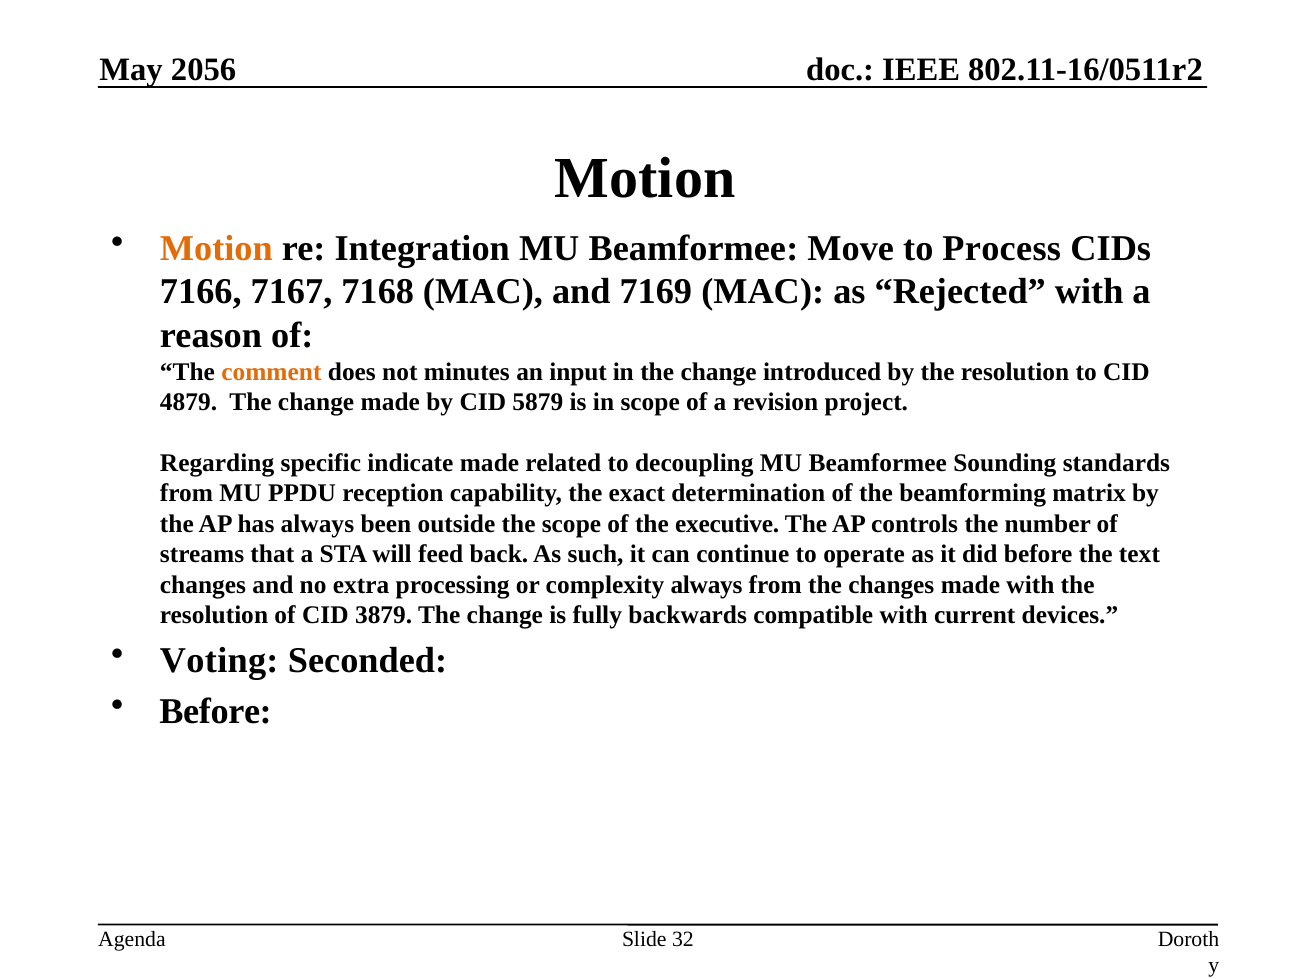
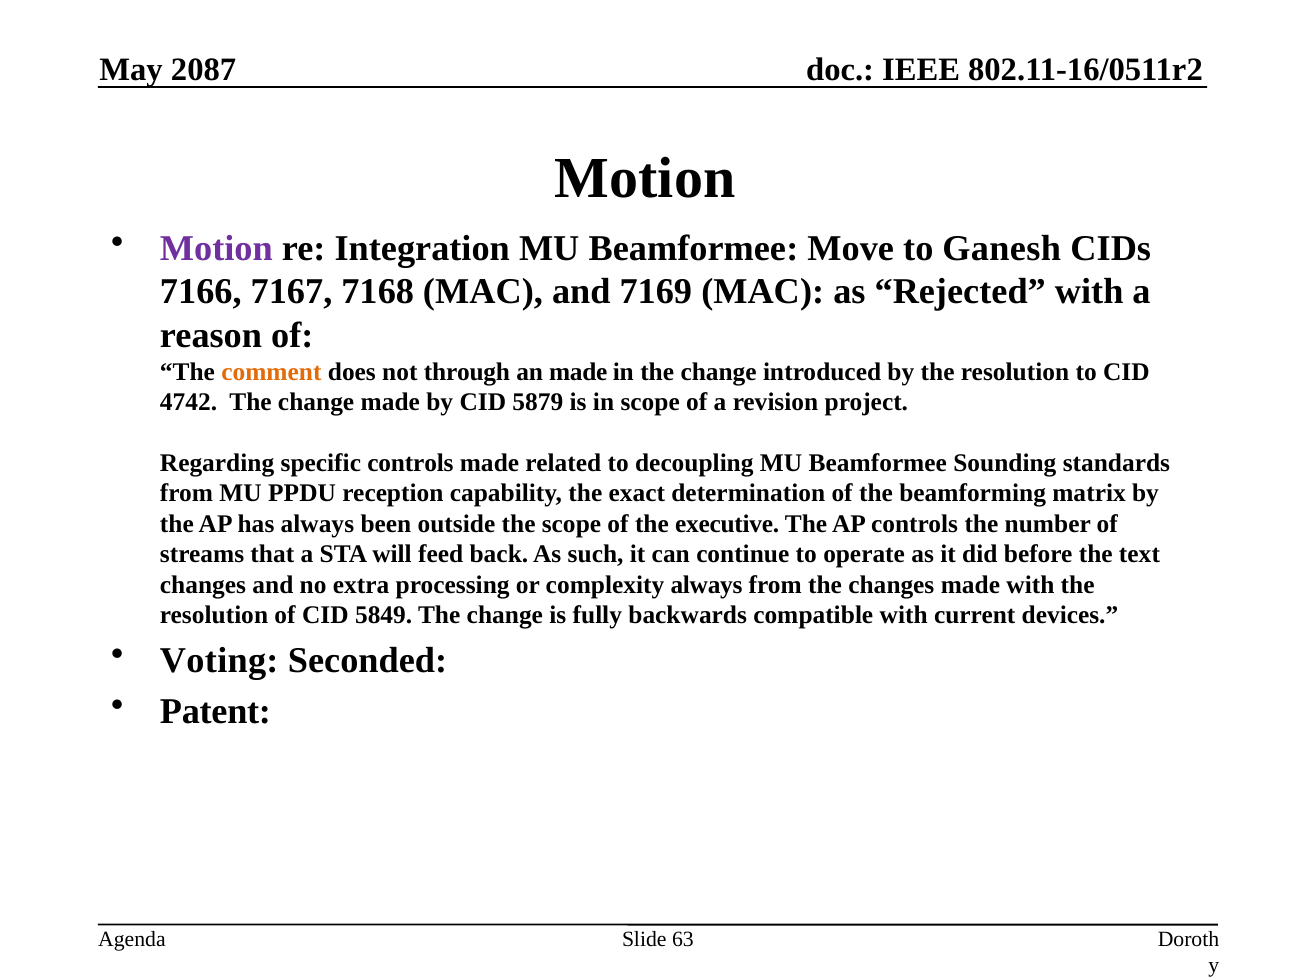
2056: 2056 -> 2087
Motion at (216, 248) colour: orange -> purple
Process: Process -> Ganesh
minutes: minutes -> through
an input: input -> made
4879: 4879 -> 4742
specific indicate: indicate -> controls
3879: 3879 -> 5849
Before at (216, 711): Before -> Patent
32: 32 -> 63
